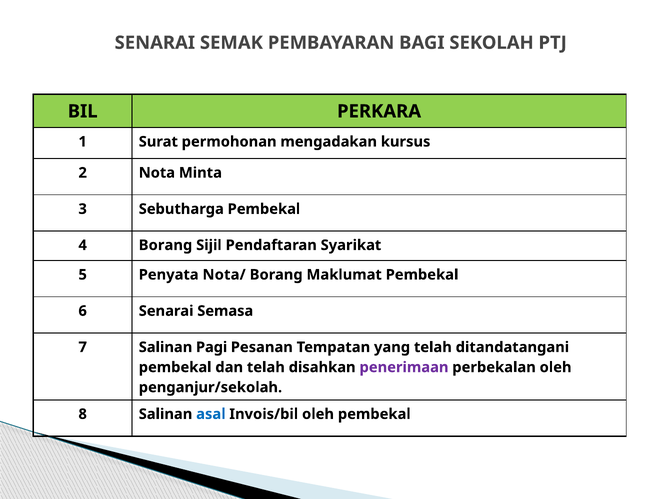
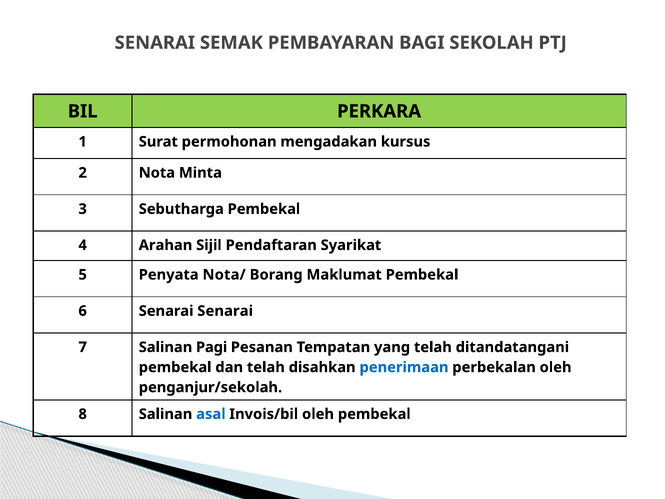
4 Borang: Borang -> Arahan
Senarai Semasa: Semasa -> Senarai
penerimaan colour: purple -> blue
